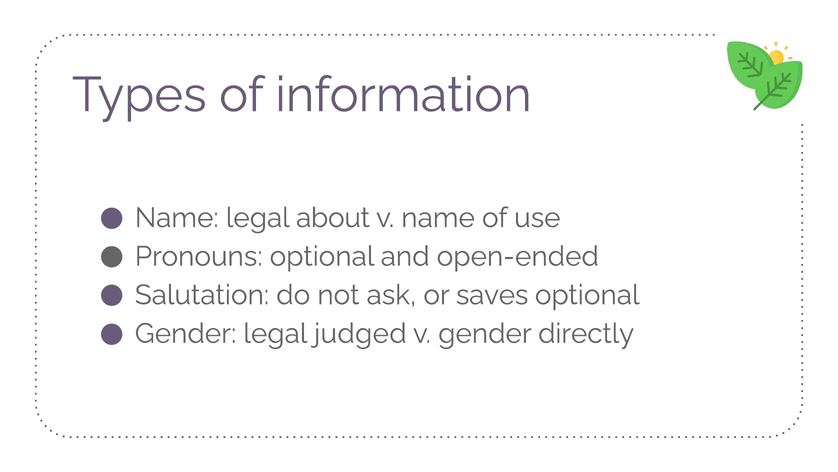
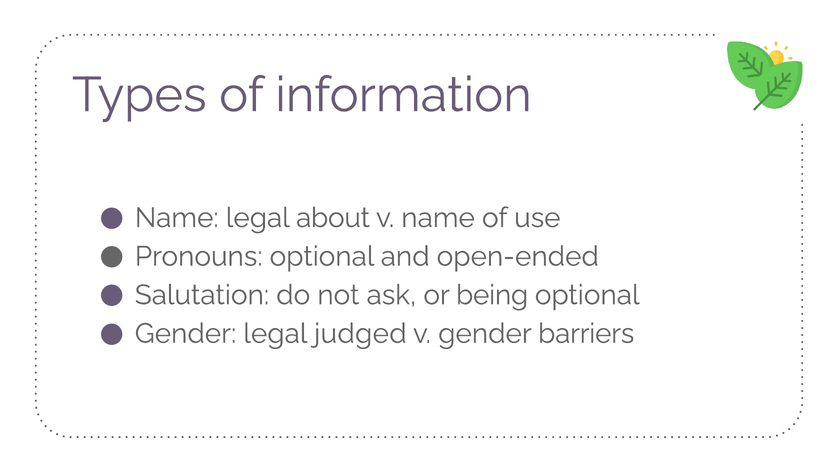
saves: saves -> being
directly: directly -> barriers
